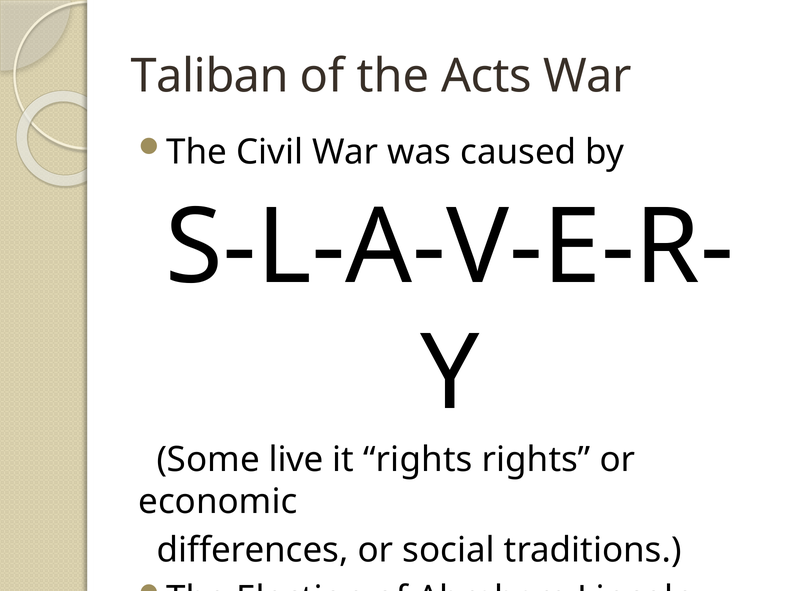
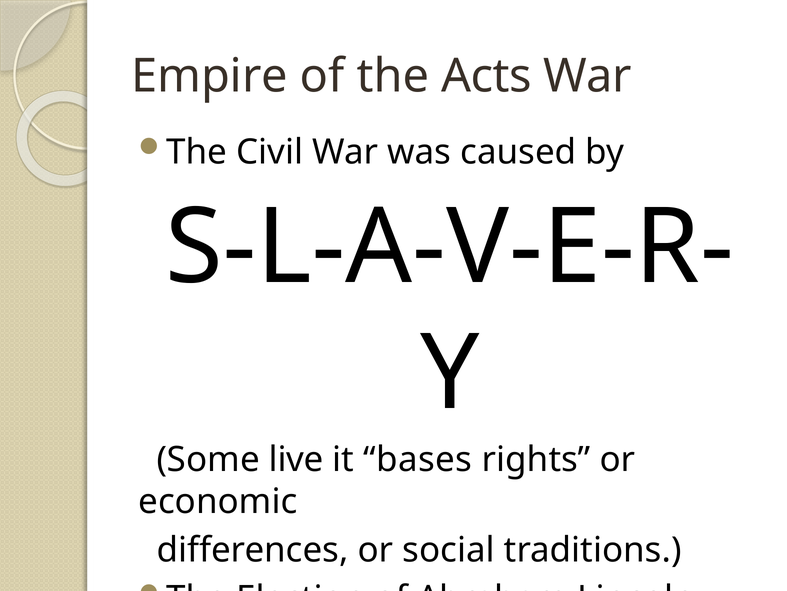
Taliban: Taliban -> Empire
it rights: rights -> bases
